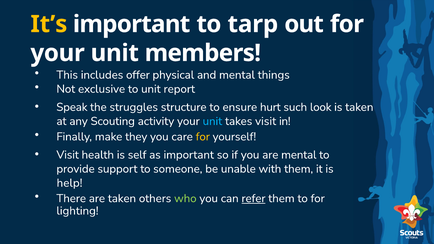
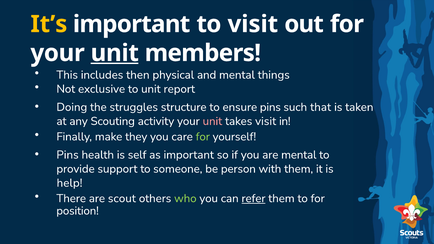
to tarp: tarp -> visit
unit at (115, 53) underline: none -> present
offer: offer -> then
Speak: Speak -> Doing
ensure hurt: hurt -> pins
look: look -> that
unit at (212, 121) colour: light blue -> pink
for at (203, 137) colour: yellow -> light green
Visit at (68, 155): Visit -> Pins
unable: unable -> person
are taken: taken -> scout
lighting: lighting -> position
